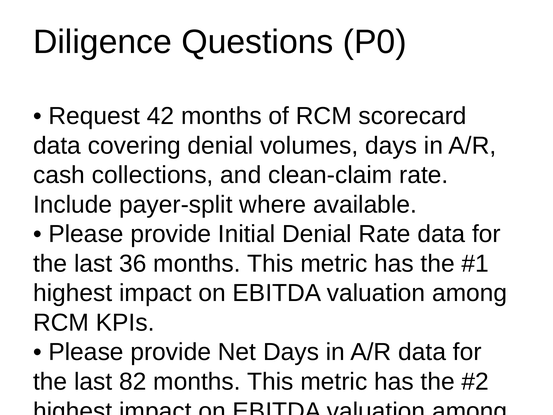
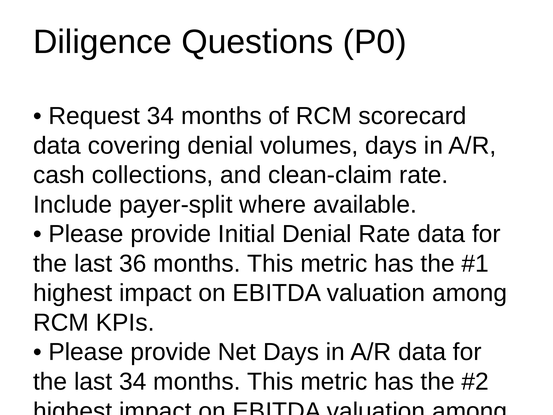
Request 42: 42 -> 34
last 82: 82 -> 34
